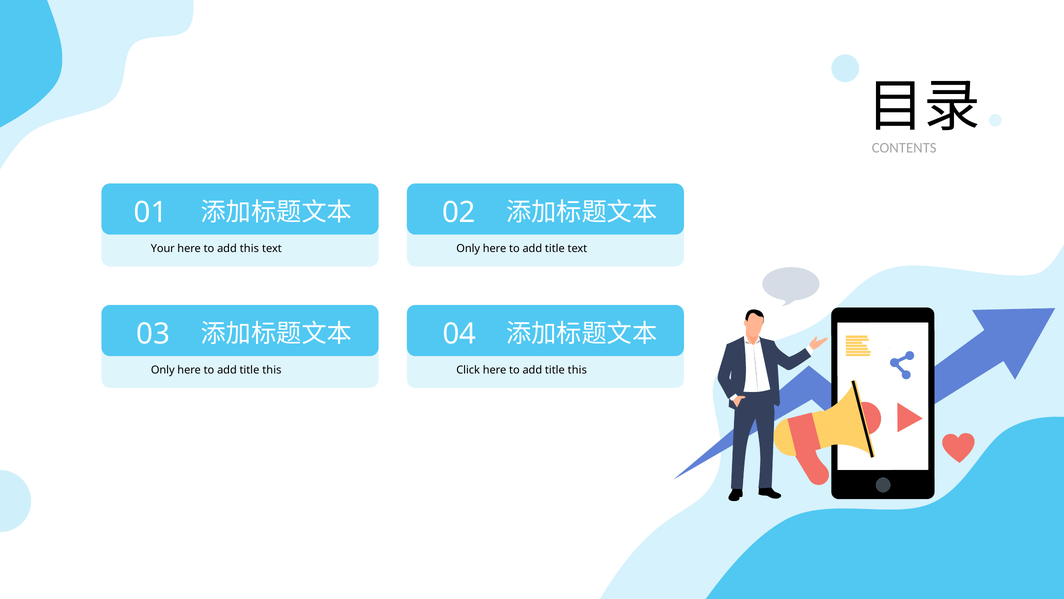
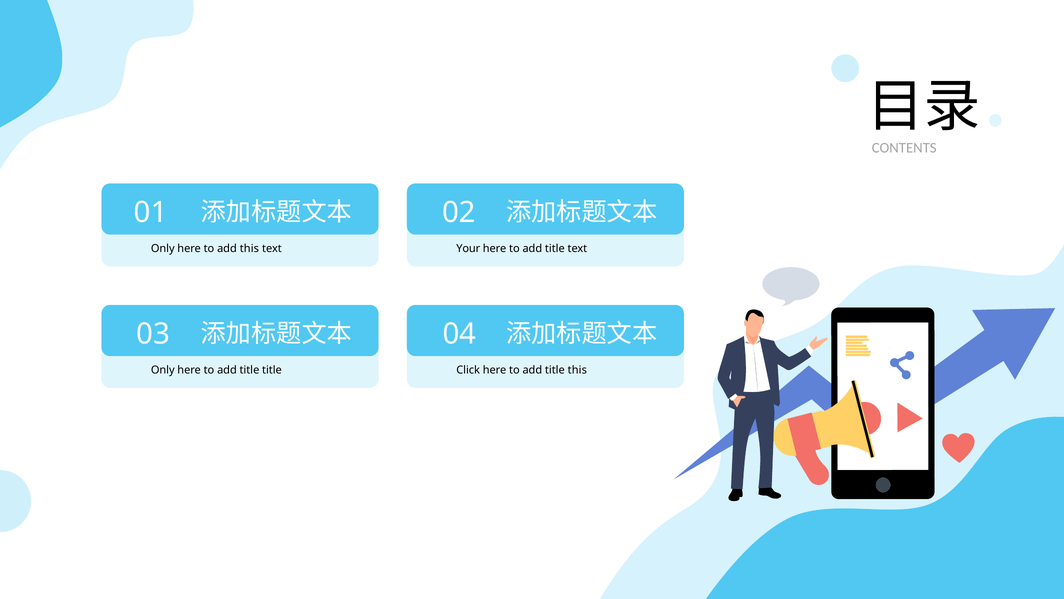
Your at (163, 248): Your -> Only
Only at (468, 248): Only -> Your
this at (272, 370): this -> title
